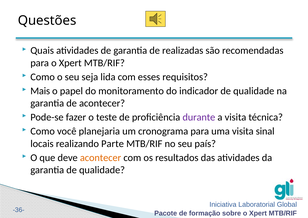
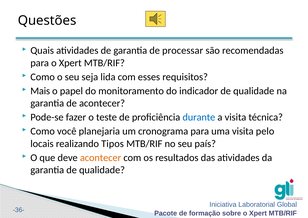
realizadas: realizadas -> processar
durante colour: purple -> blue
sinal: sinal -> pelo
Parte: Parte -> Tipos
